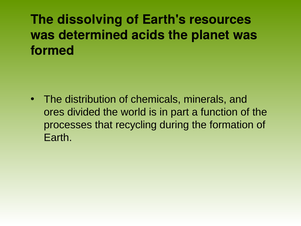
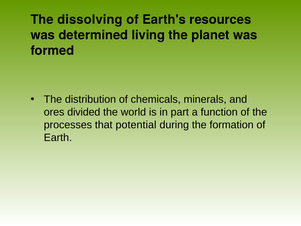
acids: acids -> living
recycling: recycling -> potential
